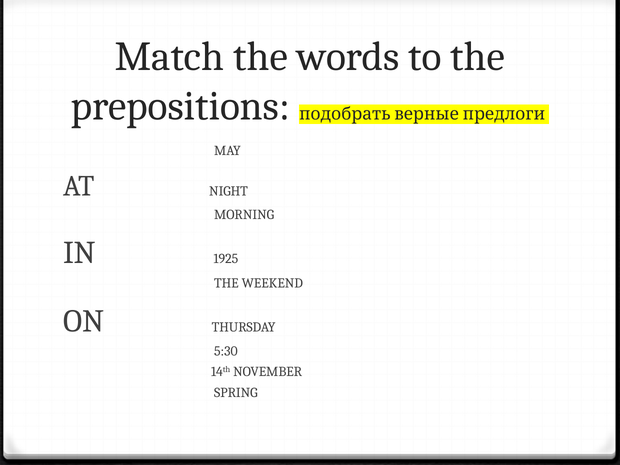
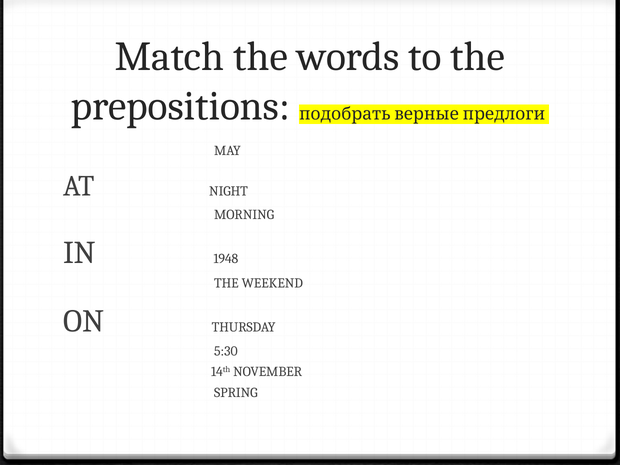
1925: 1925 -> 1948
